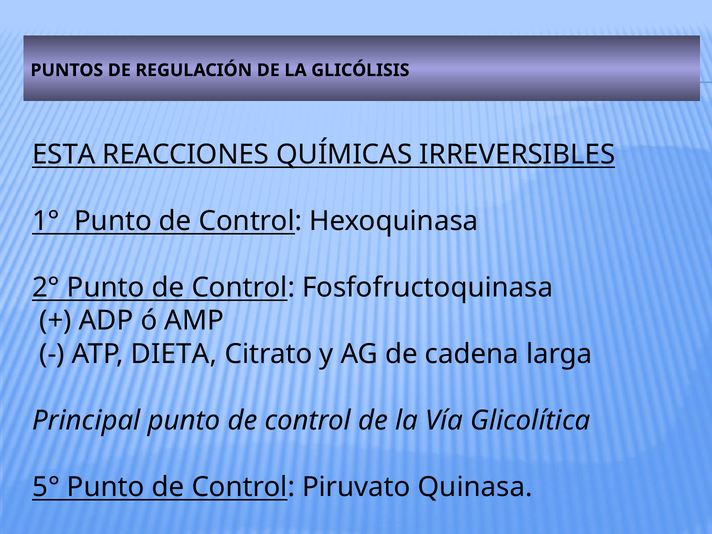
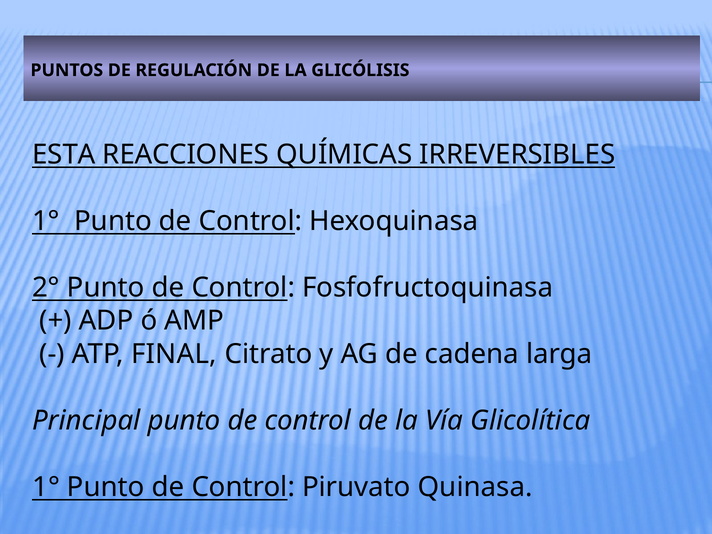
DIETA: DIETA -> FINAL
5° at (46, 487): 5° -> 1°
